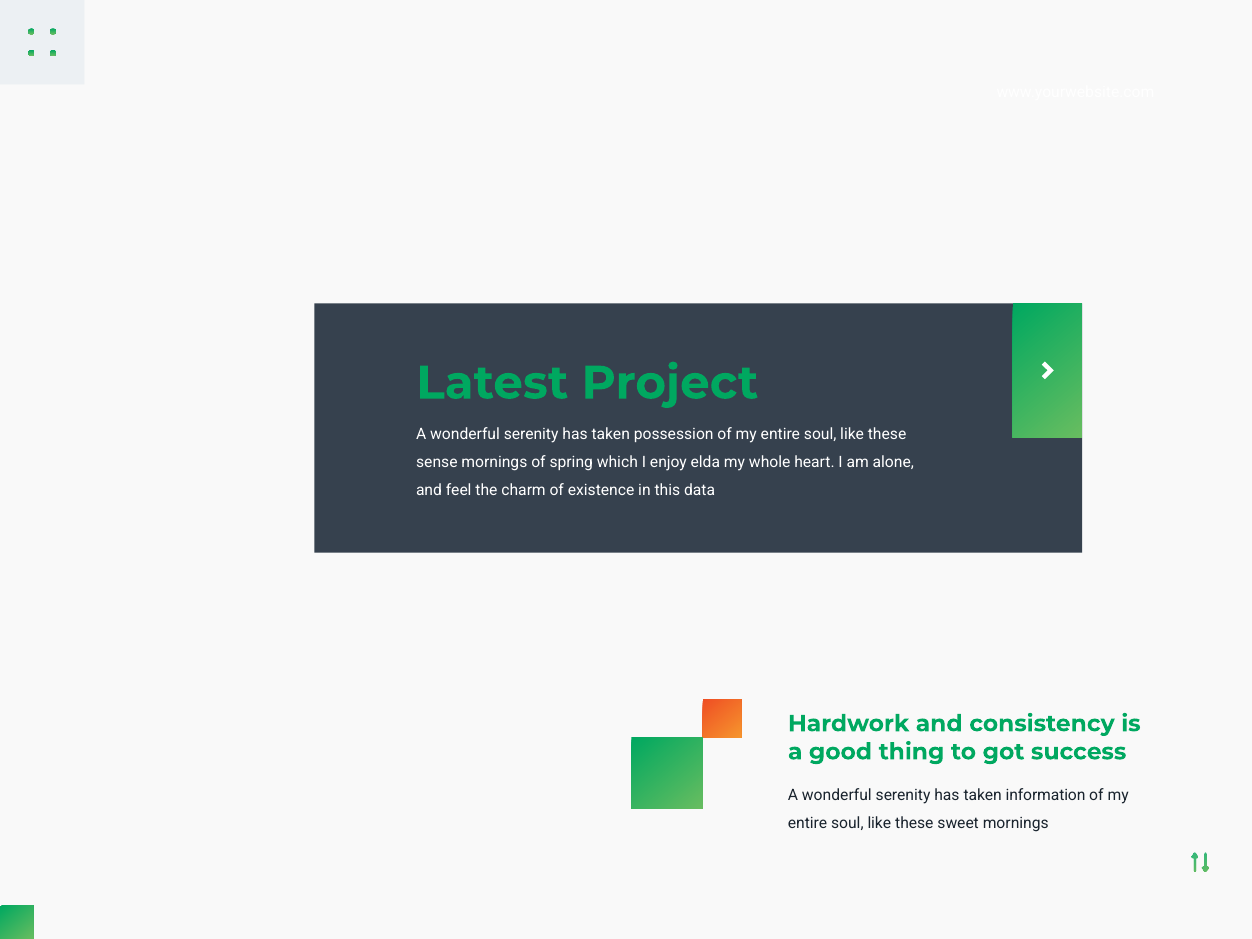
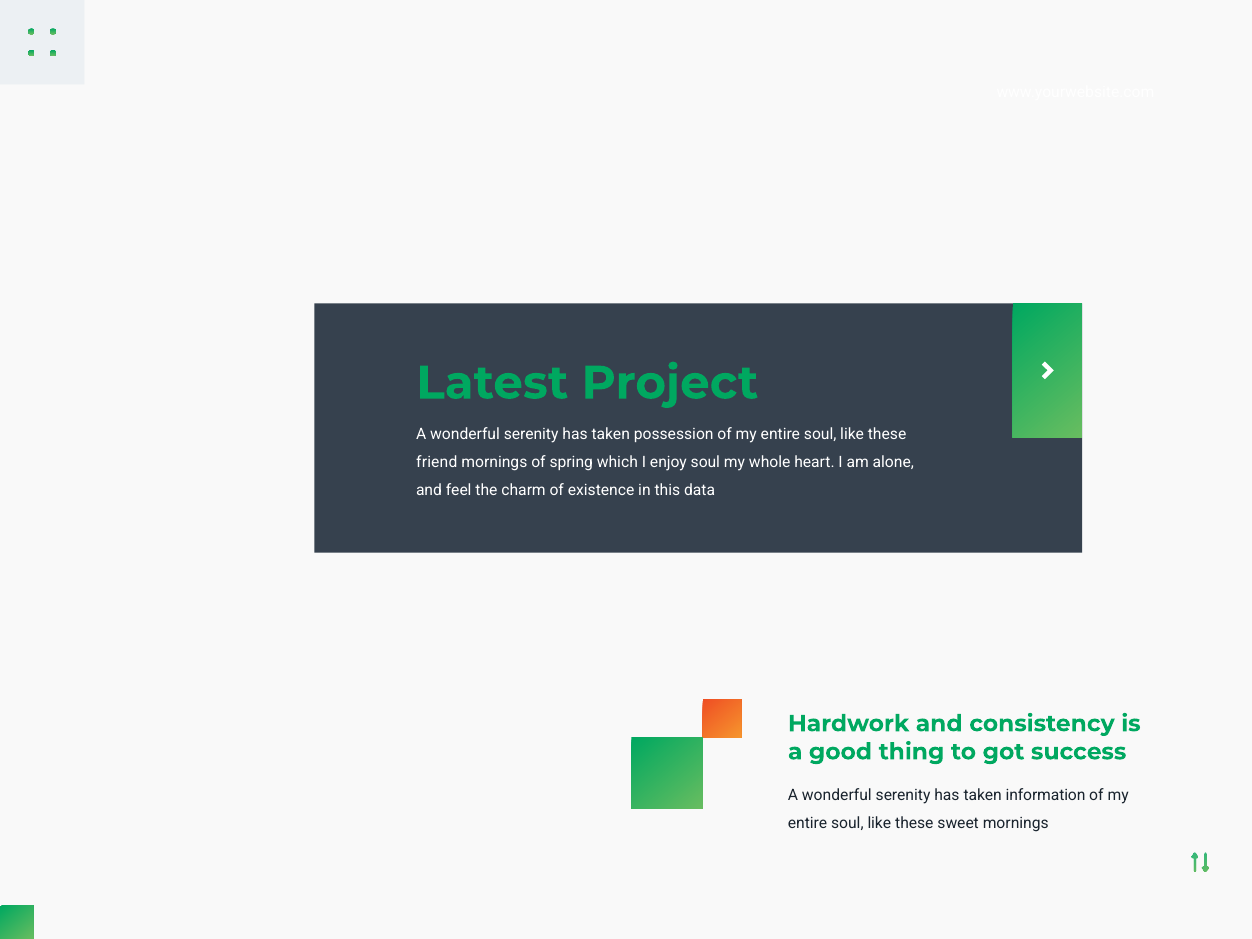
sense: sense -> friend
enjoy elda: elda -> soul
